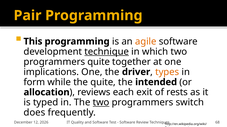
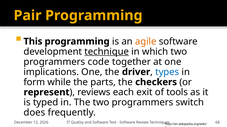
programmers quite: quite -> code
types colour: orange -> blue
the quite: quite -> parts
intended: intended -> checkers
allocation: allocation -> represent
rests: rests -> tools
two at (101, 103) underline: present -> none
